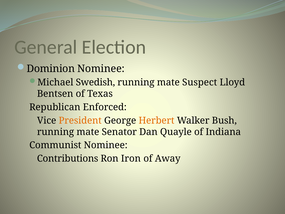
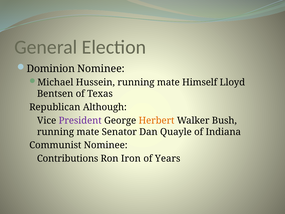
Swedish: Swedish -> Hussein
Suspect: Suspect -> Himself
Enforced: Enforced -> Although
President colour: orange -> purple
Away: Away -> Years
